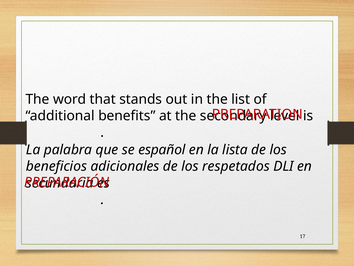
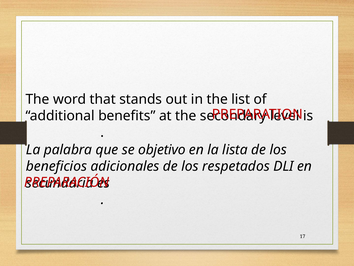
español: español -> objetivo
